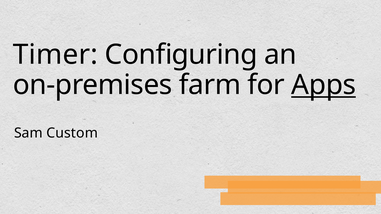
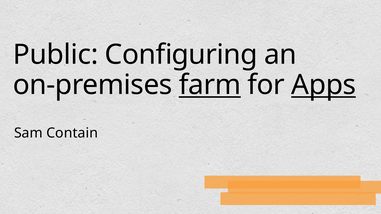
Timer: Timer -> Public
farm underline: none -> present
Custom: Custom -> Contain
